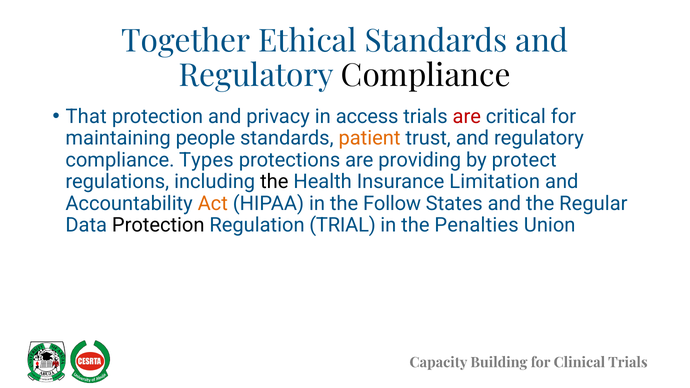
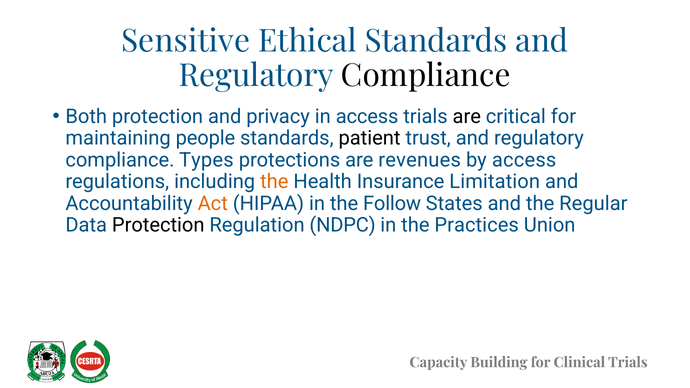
Together: Together -> Sensitive
That: That -> Both
are at (467, 117) colour: red -> black
patient colour: orange -> black
providing: providing -> revenues
by protect: protect -> access
the at (274, 182) colour: black -> orange
TRIAL: TRIAL -> NDPC
Penalties: Penalties -> Practices
